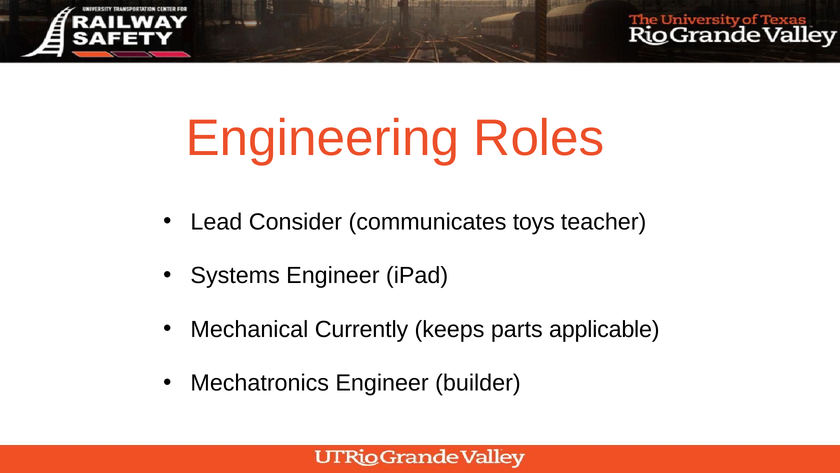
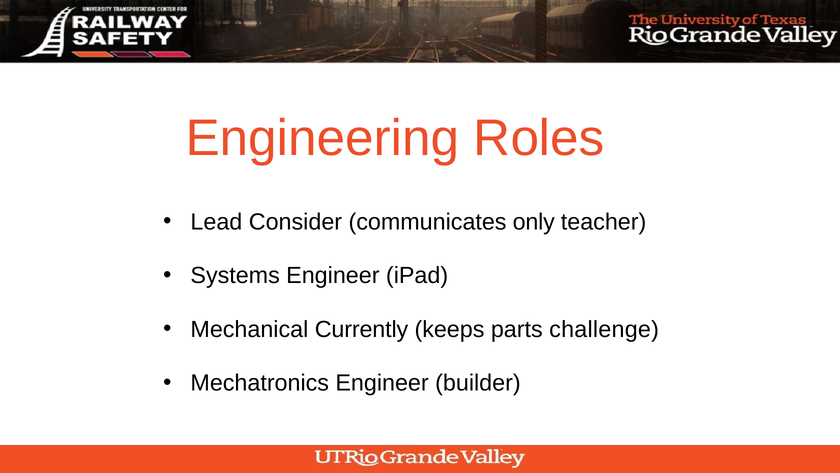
toys: toys -> only
applicable: applicable -> challenge
